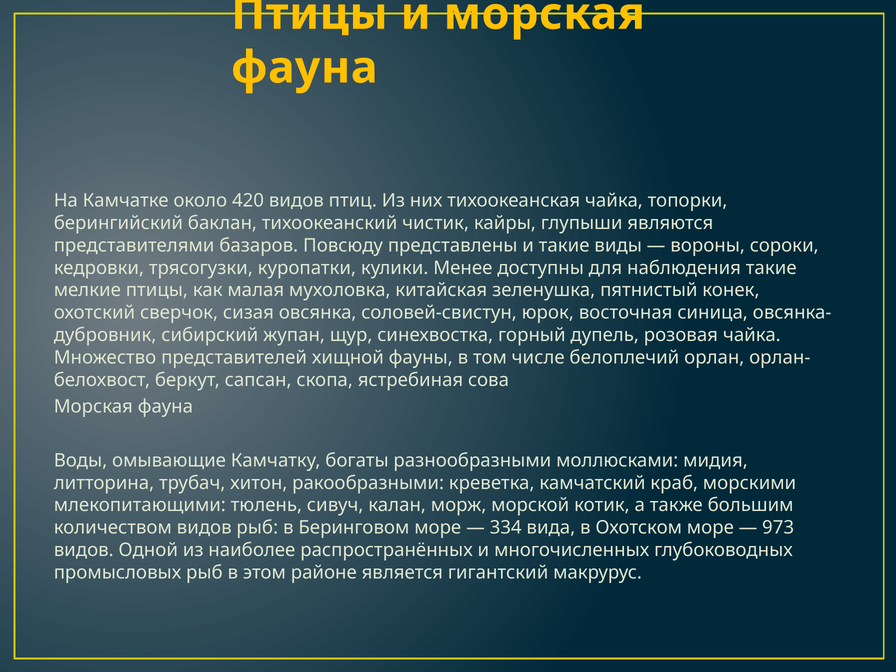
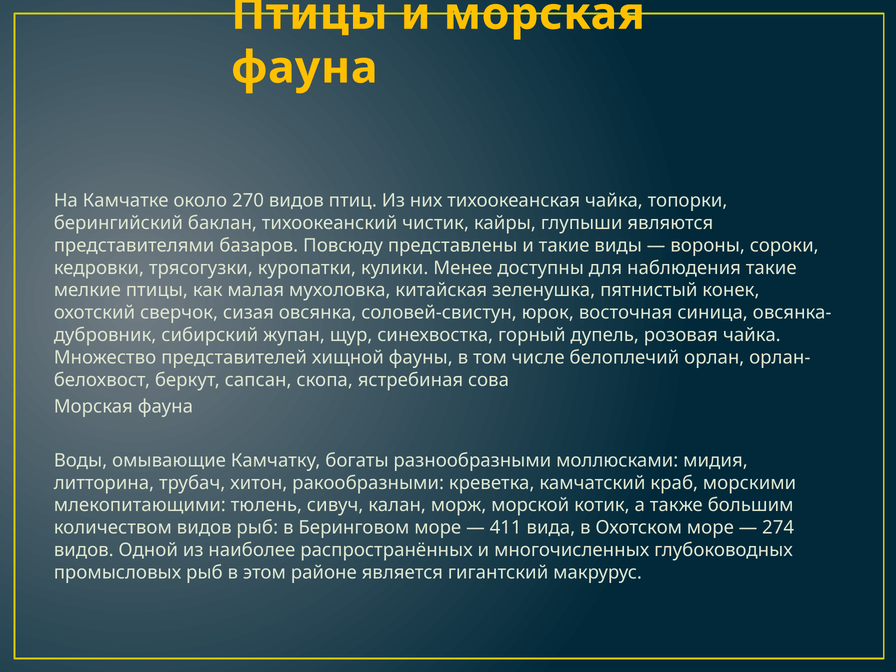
420: 420 -> 270
334: 334 -> 411
973: 973 -> 274
